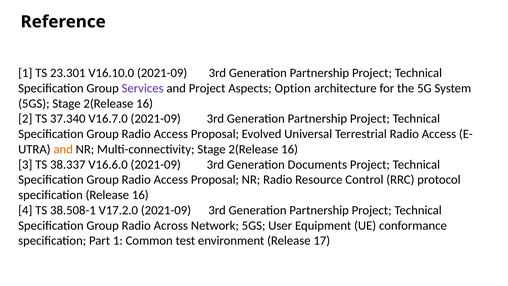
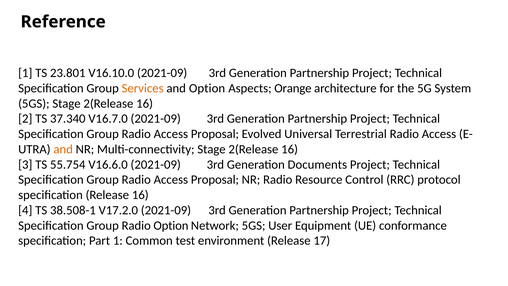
23.301: 23.301 -> 23.801
Services colour: purple -> orange
and Project: Project -> Option
Option: Option -> Orange
38.337: 38.337 -> 55.754
Radio Across: Across -> Option
